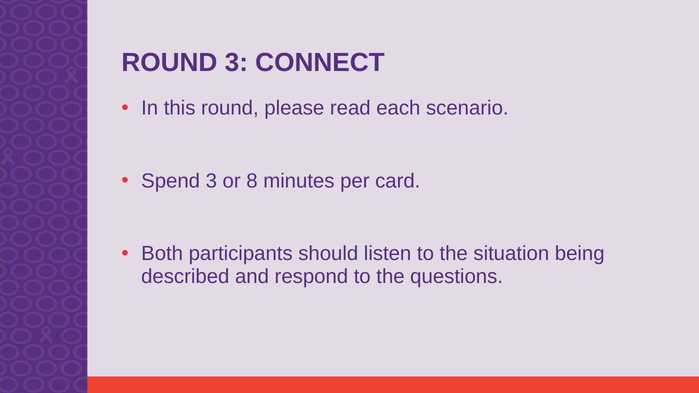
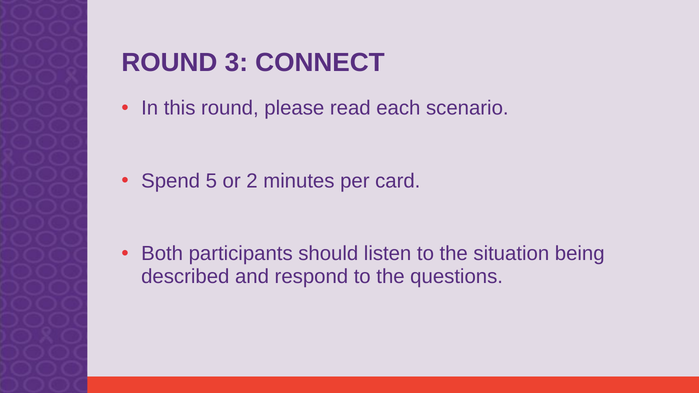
Spend 3: 3 -> 5
8: 8 -> 2
